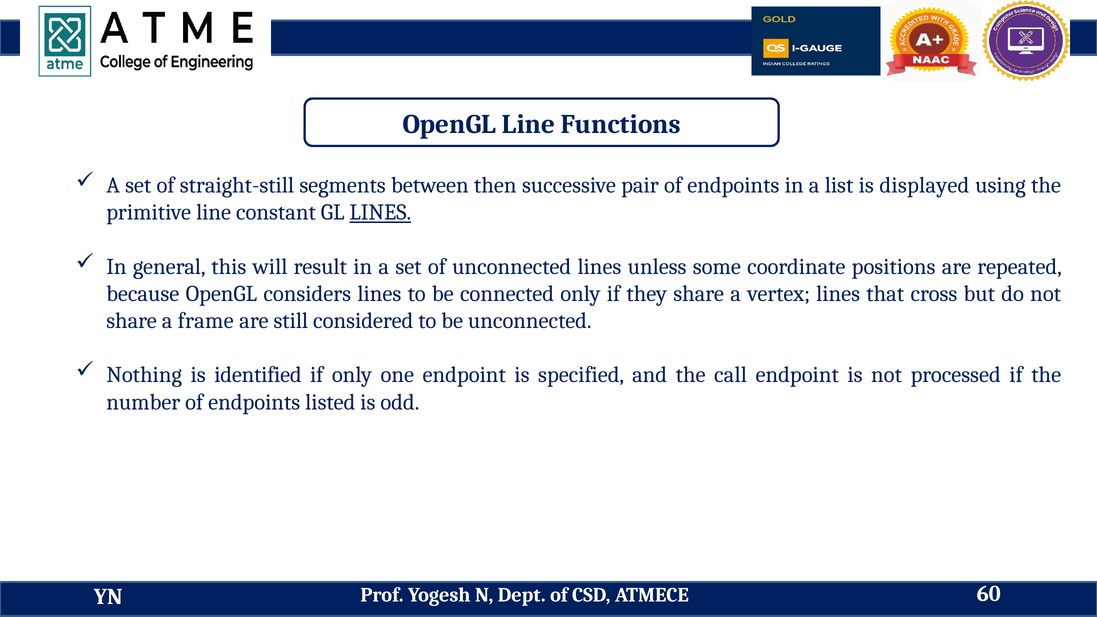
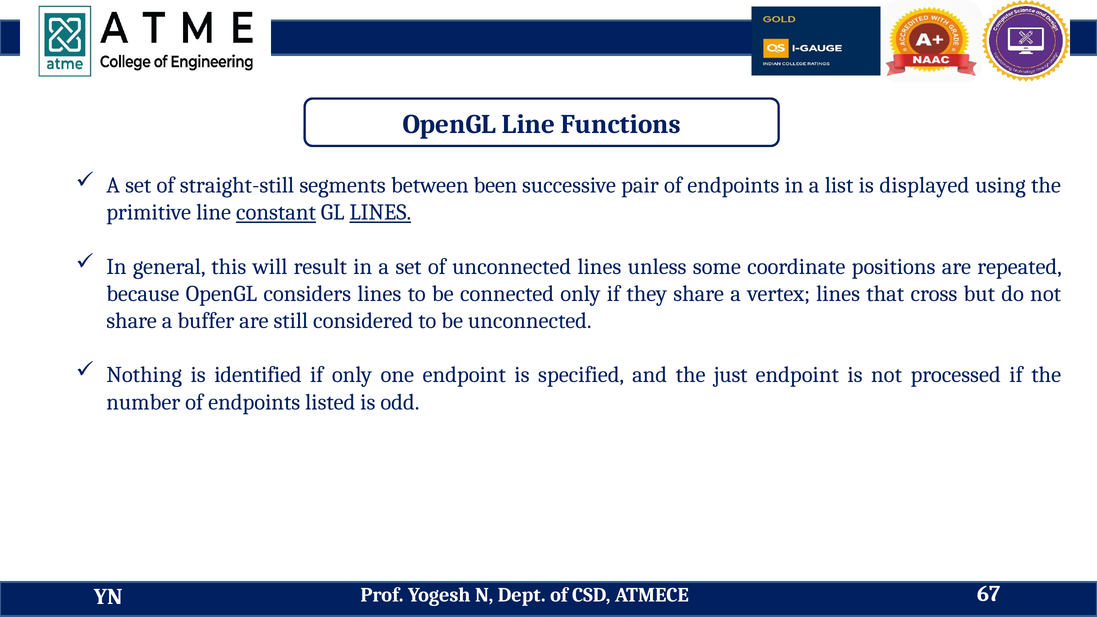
then: then -> been
constant underline: none -> present
frame: frame -> buffer
call: call -> just
60: 60 -> 67
